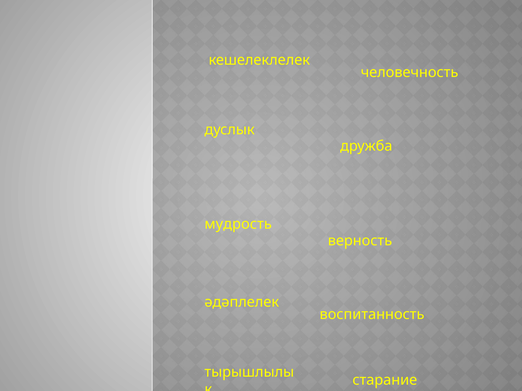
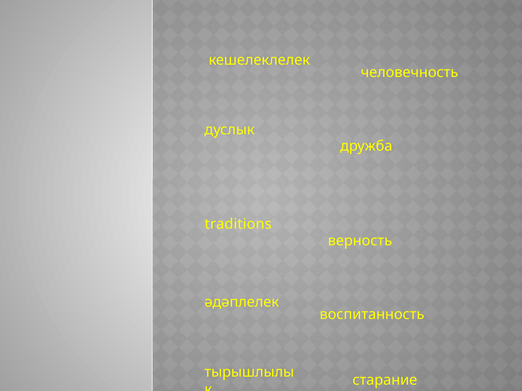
мудрость: мудрость -> traditions
